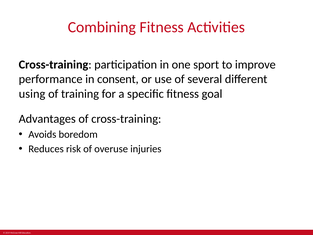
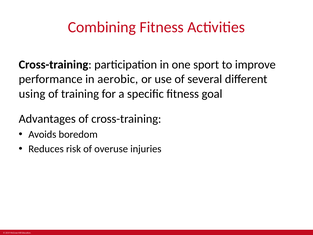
consent: consent -> aerobic
